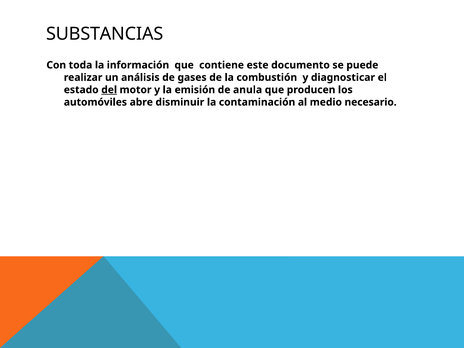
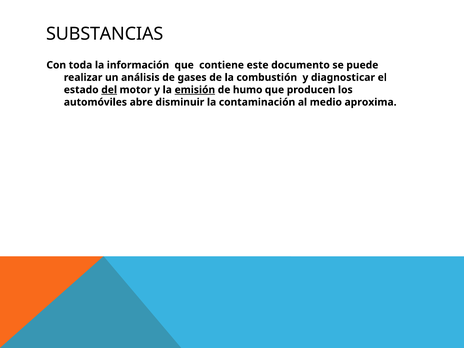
emisión underline: none -> present
anula: anula -> humo
necesario: necesario -> aproxima
